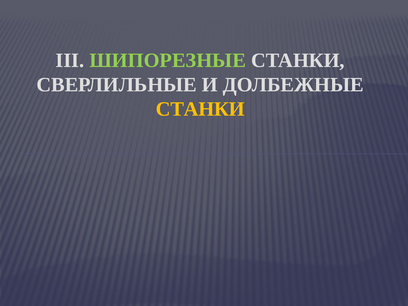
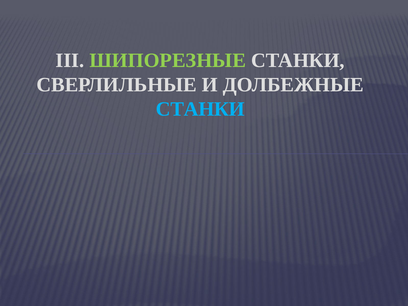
СТАНКИ at (200, 109) colour: yellow -> light blue
